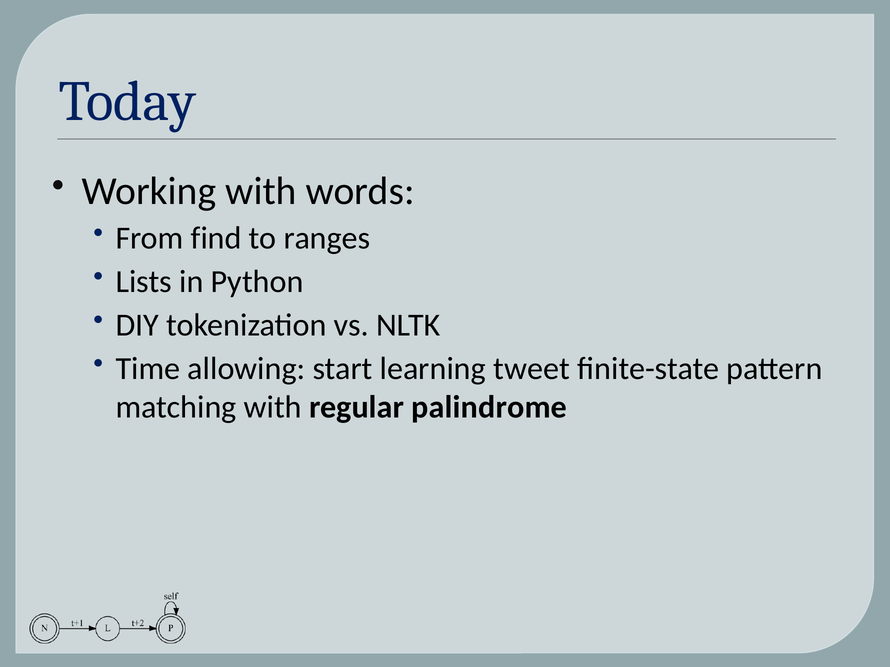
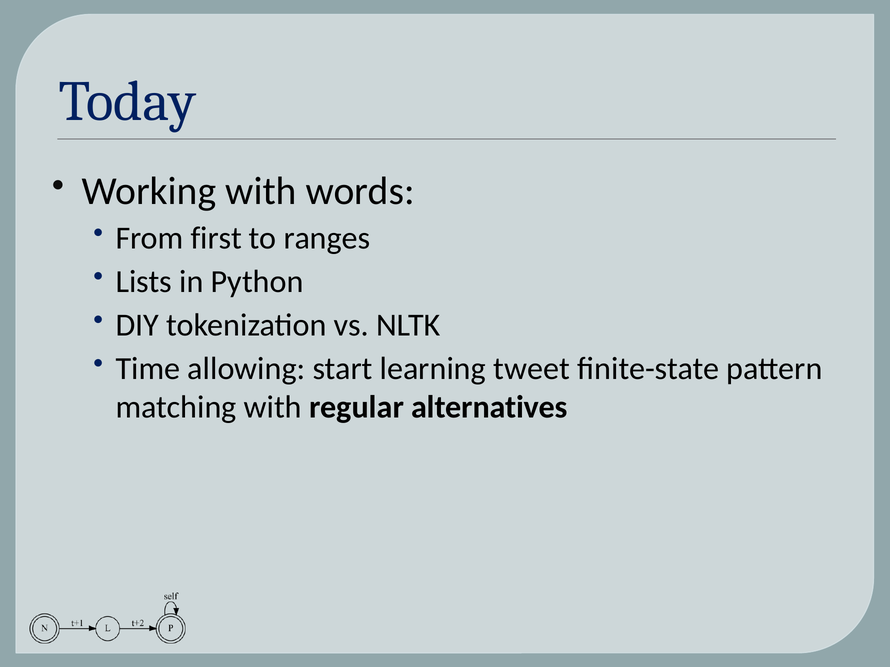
find: find -> first
palindrome: palindrome -> alternatives
